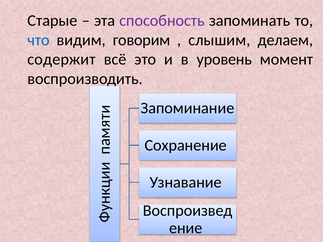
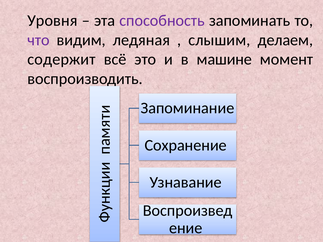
Старые: Старые -> Уровня
что colour: blue -> purple
говорим: говорим -> ледяная
уровень: уровень -> машине
